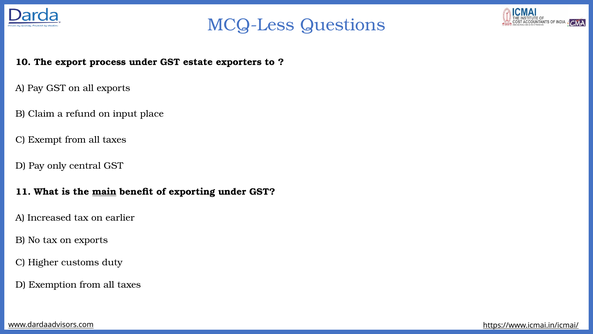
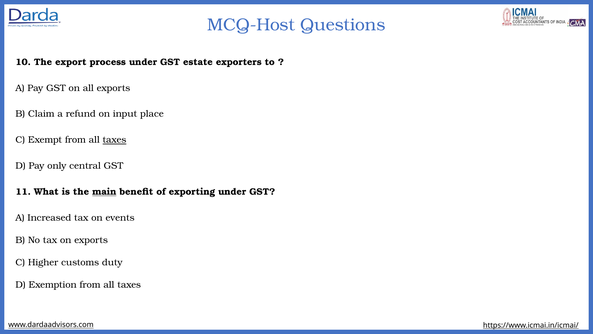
MCQ-Less: MCQ-Less -> MCQ-Host
taxes at (114, 140) underline: none -> present
earlier: earlier -> events
